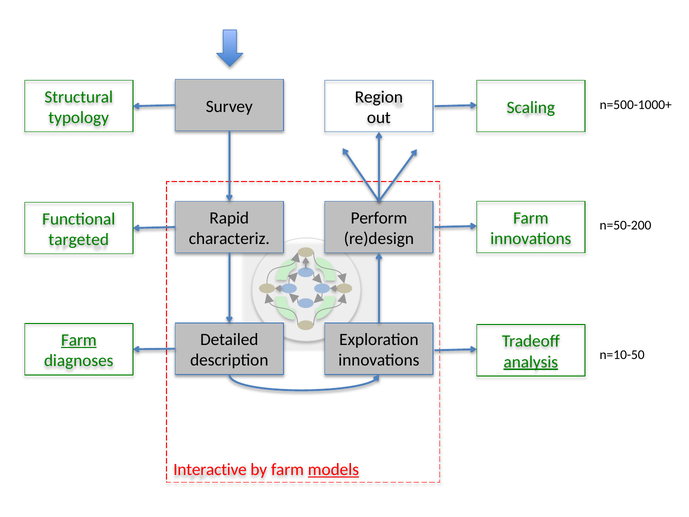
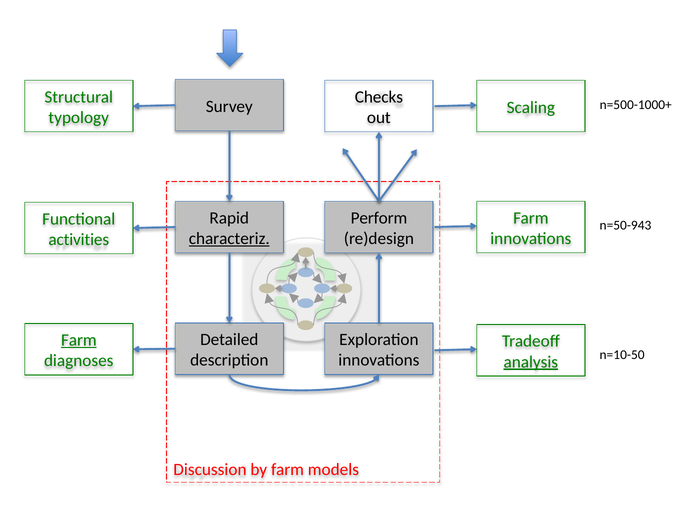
Region: Region -> Checks
n=50-200: n=50-200 -> n=50-943
characteriz underline: none -> present
targeted: targeted -> activities
Interactive: Interactive -> Discussion
models underline: present -> none
